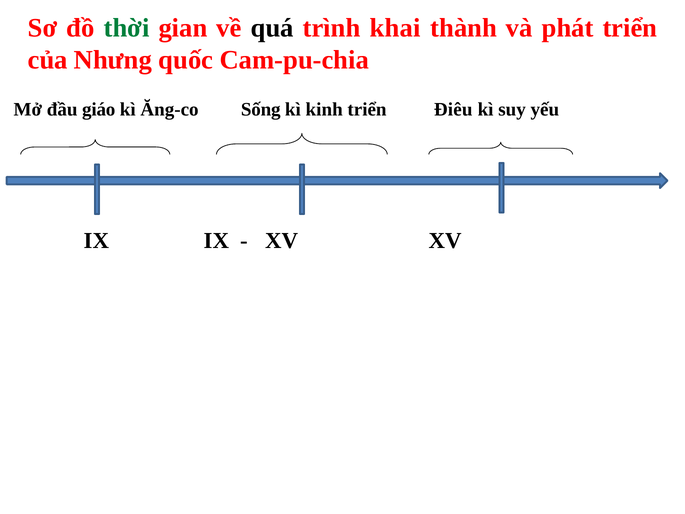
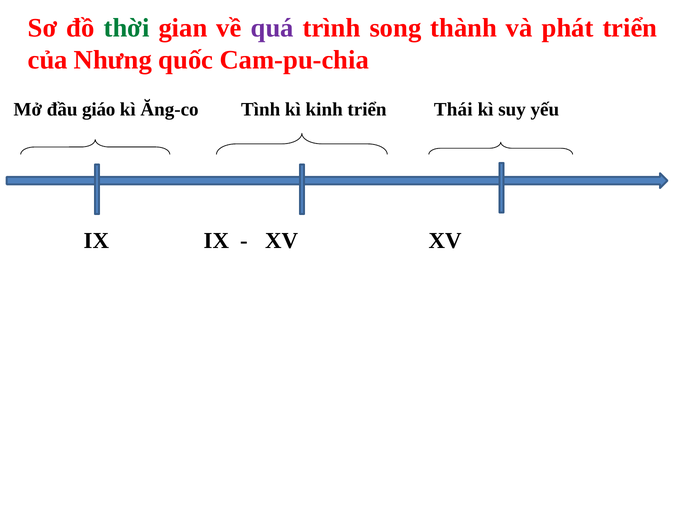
quá colour: black -> purple
khai: khai -> song
Sống: Sống -> Tình
Điêu: Điêu -> Thái
